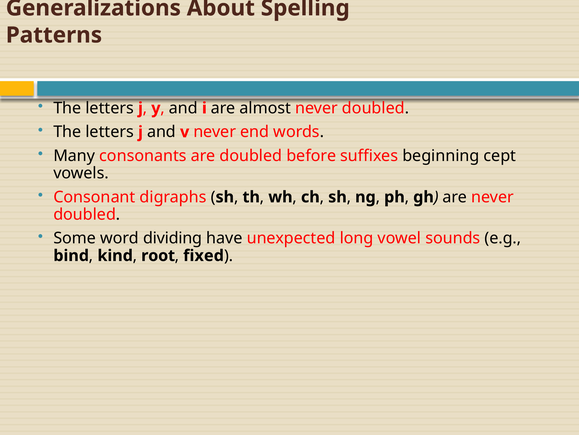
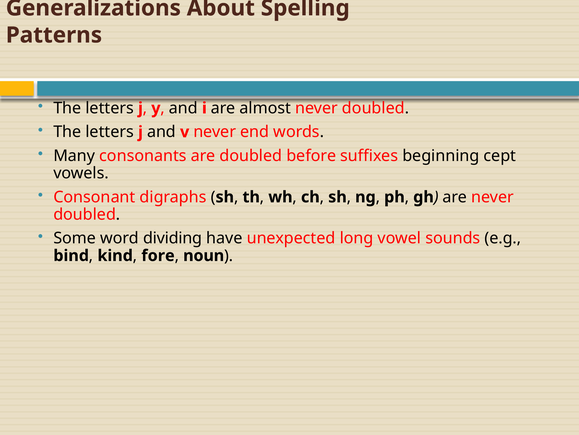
root: root -> fore
fixed: fixed -> noun
